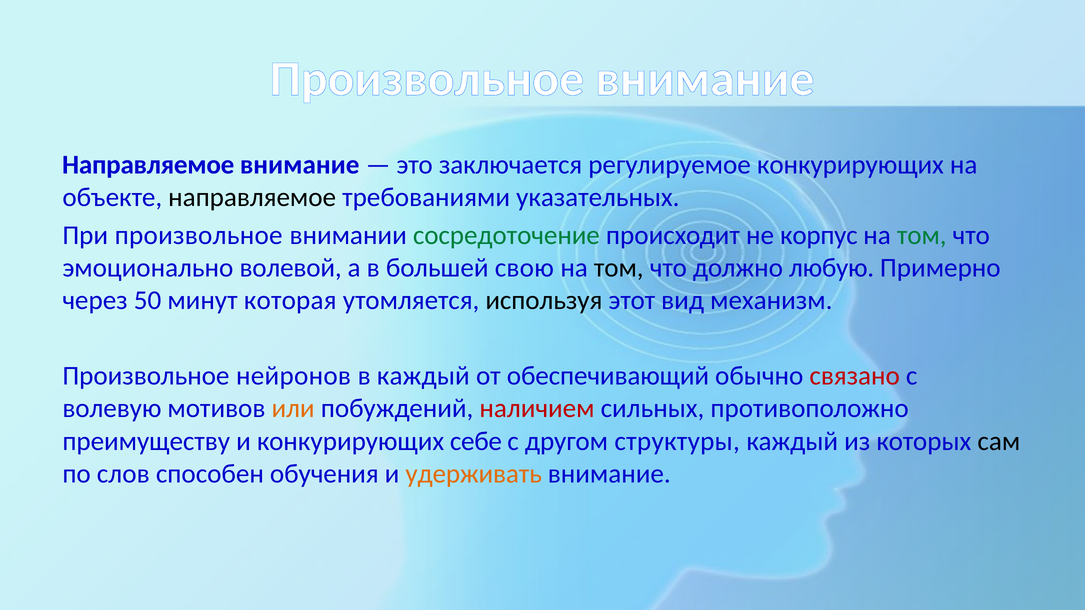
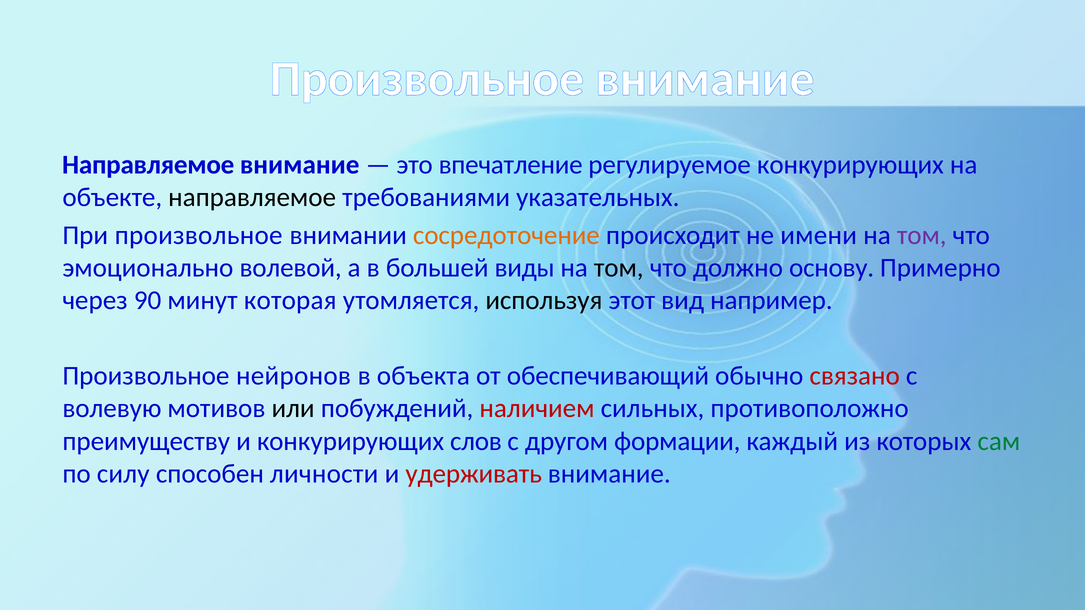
заключается: заключается -> впечатление
сосредоточение colour: green -> orange
корпус: корпус -> имени
том at (922, 235) colour: green -> purple
свою: свою -> виды
любую: любую -> основу
50: 50 -> 90
механизм: механизм -> например
в каждый: каждый -> объекта
или colour: orange -> black
себе: себе -> слов
структуры: структуры -> формации
сам colour: black -> green
слов: слов -> силу
обучения: обучения -> личности
удерживать colour: orange -> red
